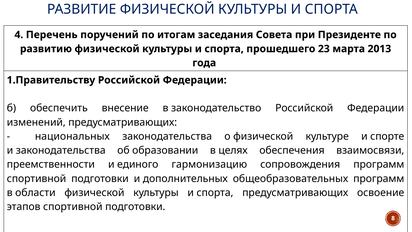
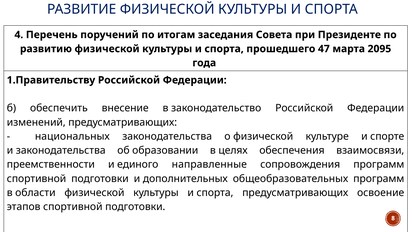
23: 23 -> 47
2013: 2013 -> 2095
гармонизацию: гармонизацию -> направленные
